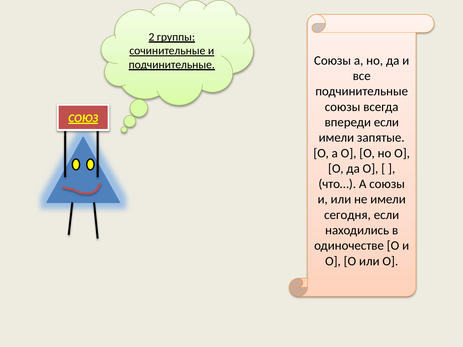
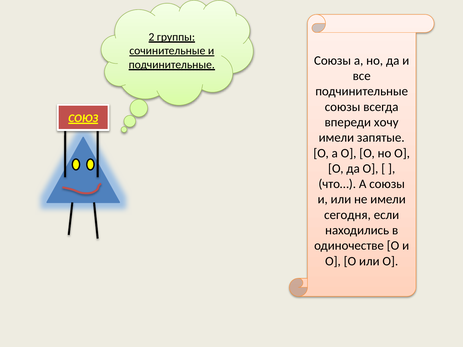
впереди если: если -> хочу
